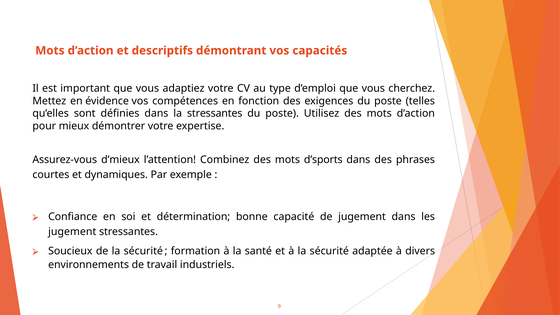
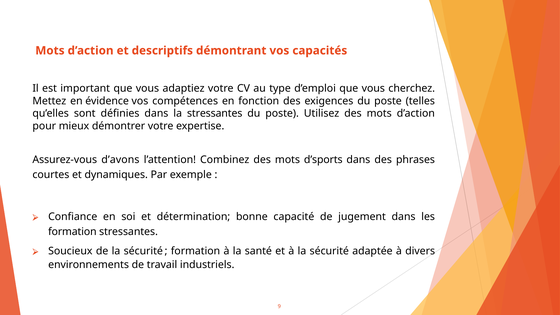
d’mieux: d’mieux -> d’avons
jugement at (72, 232): jugement -> formation
